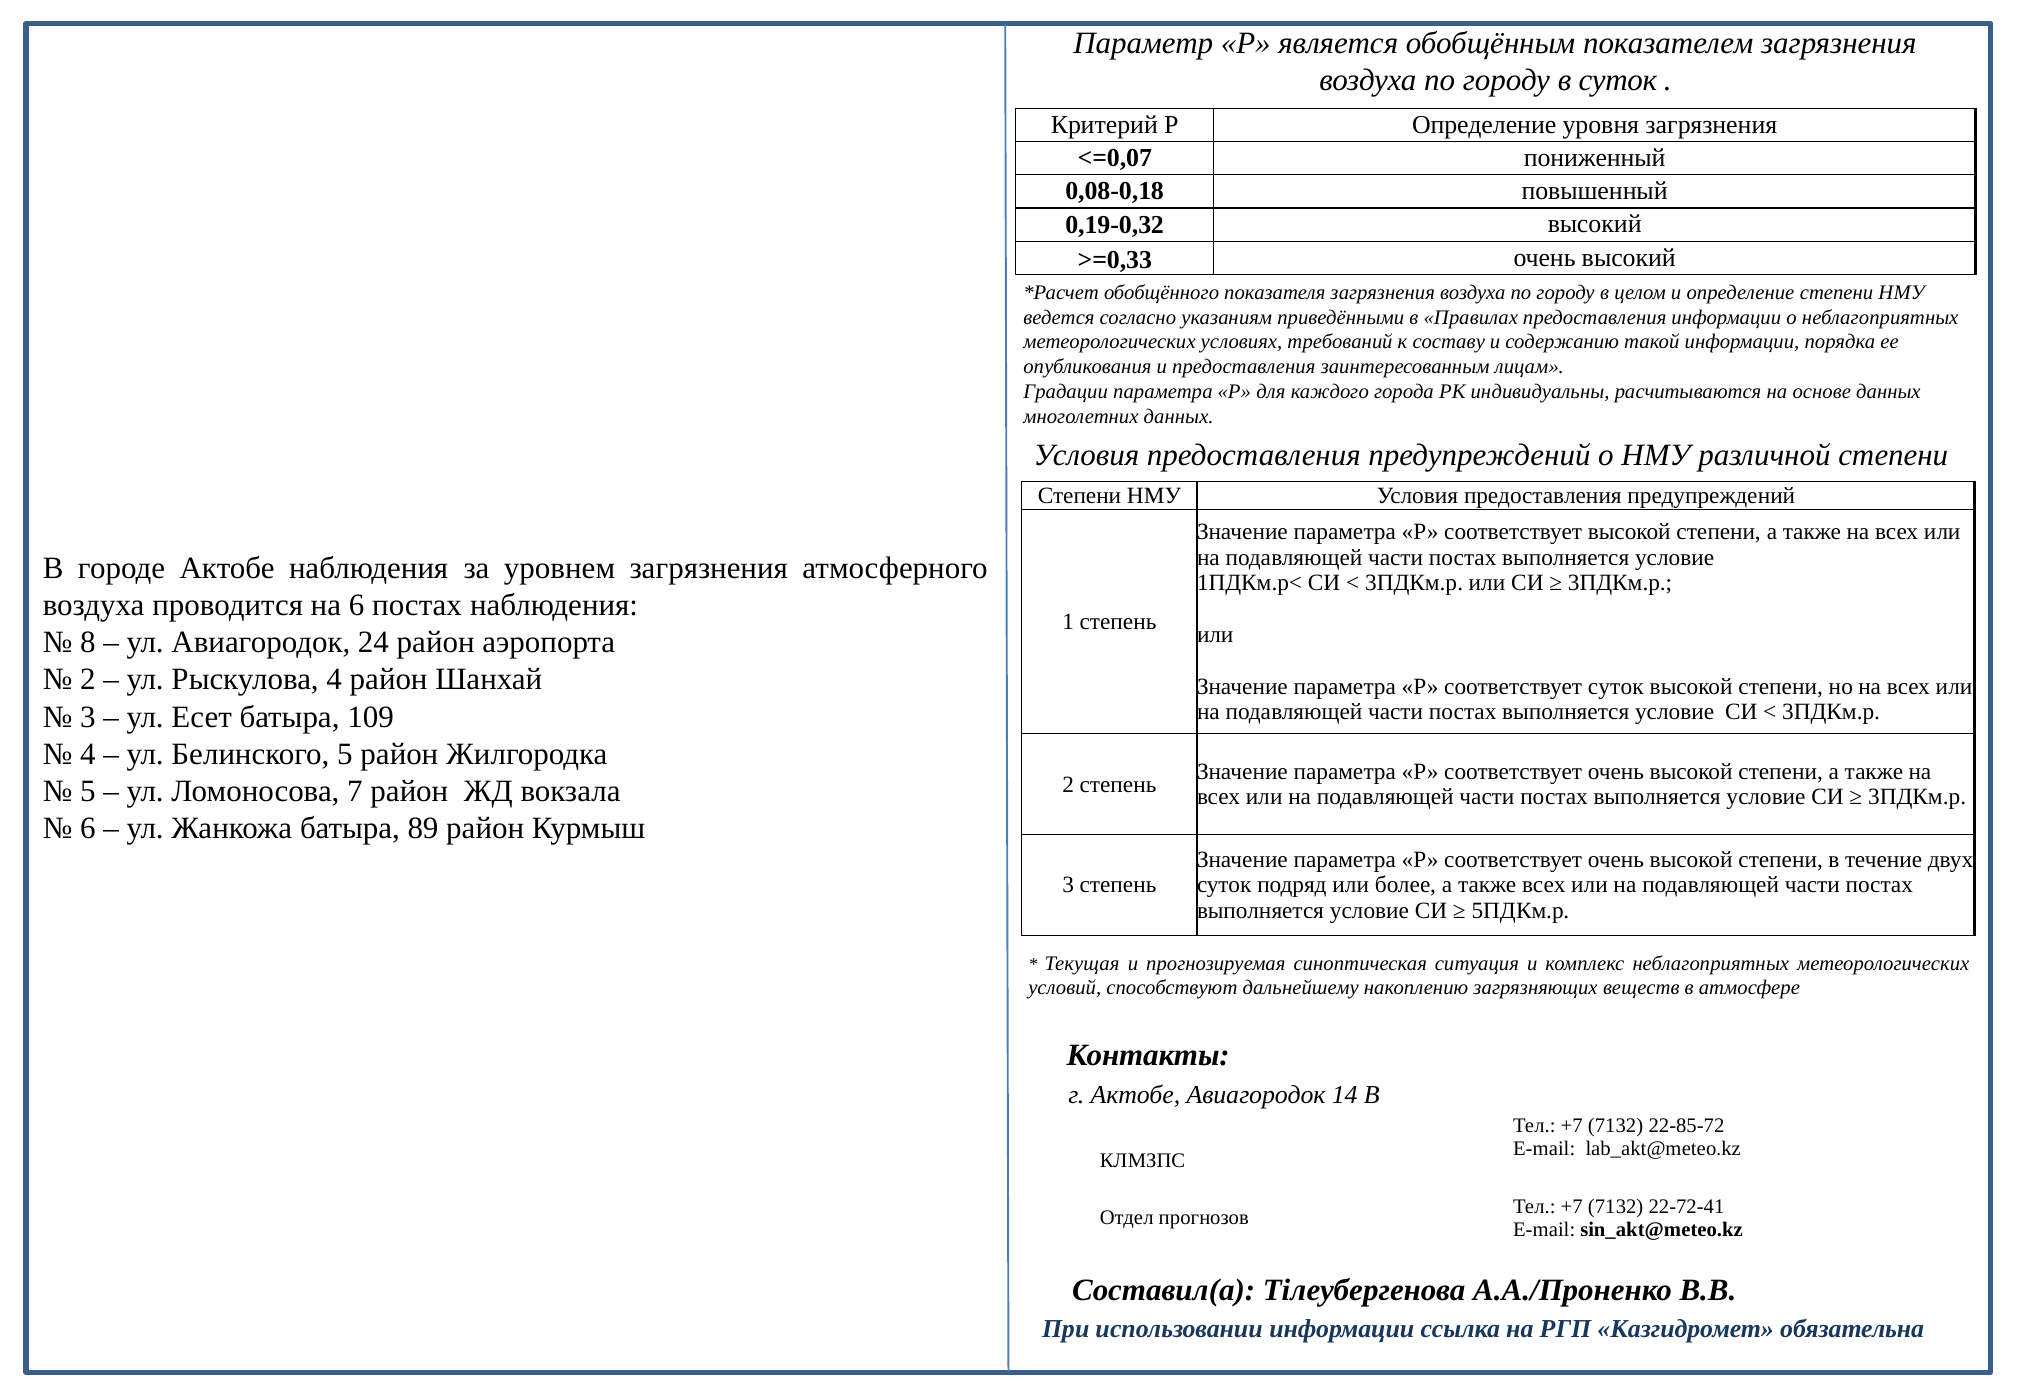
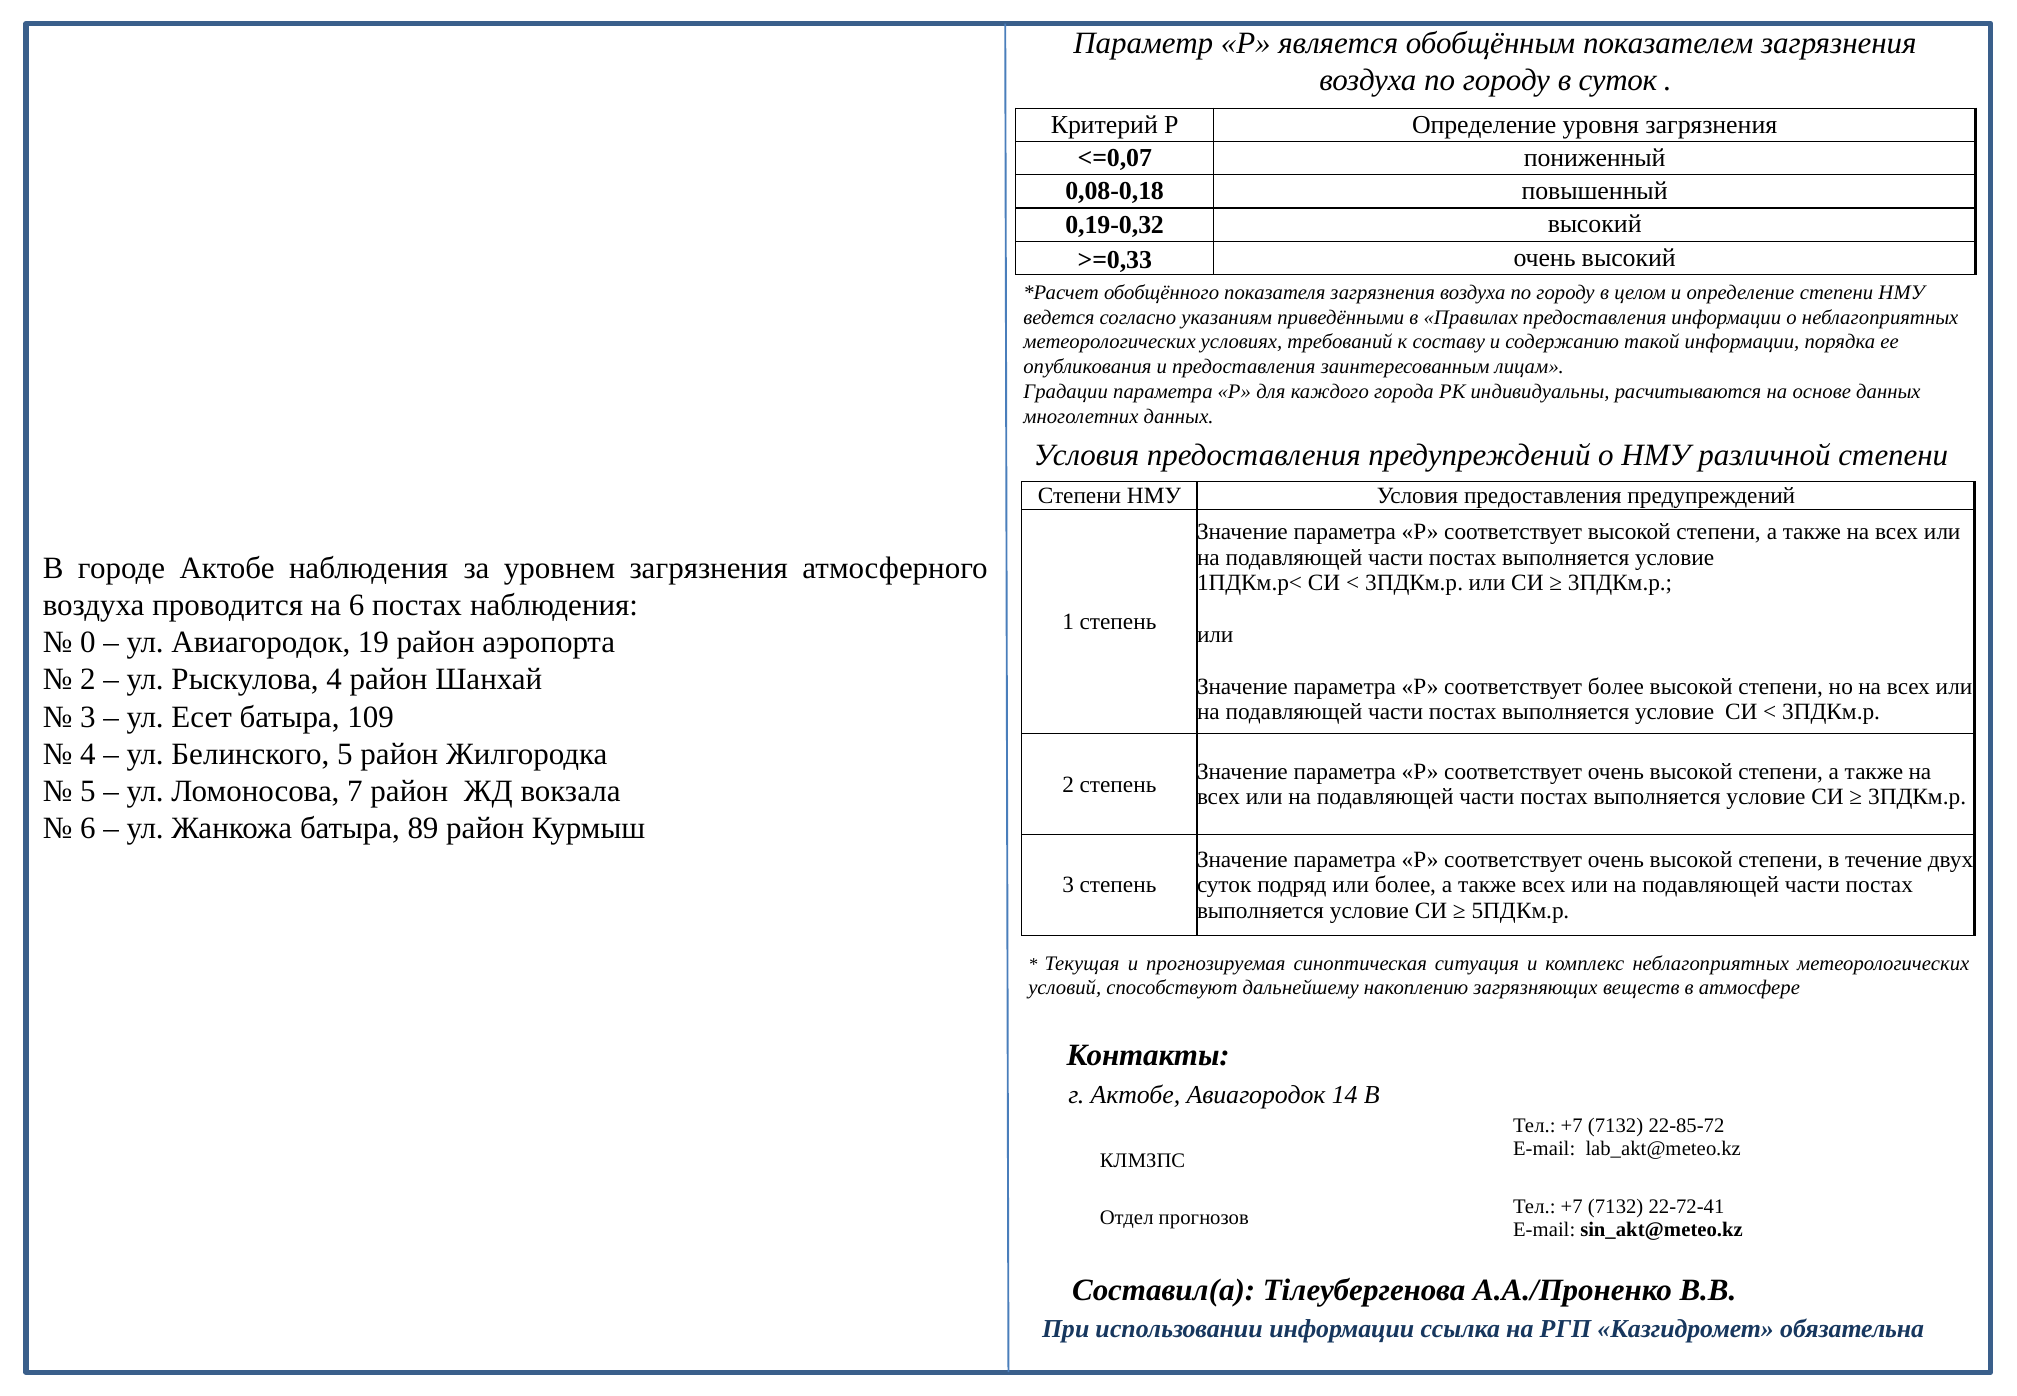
8: 8 -> 0
24: 24 -> 19
соответствует суток: суток -> более
